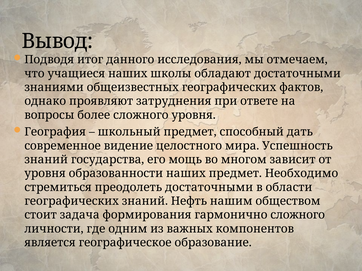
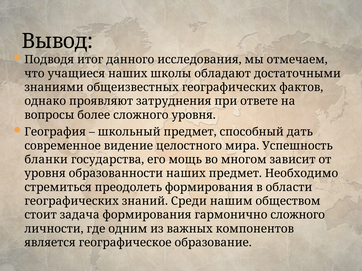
знаний at (46, 160): знаний -> бланки
преодолеть достаточными: достаточными -> формирования
Нефть: Нефть -> Среди
